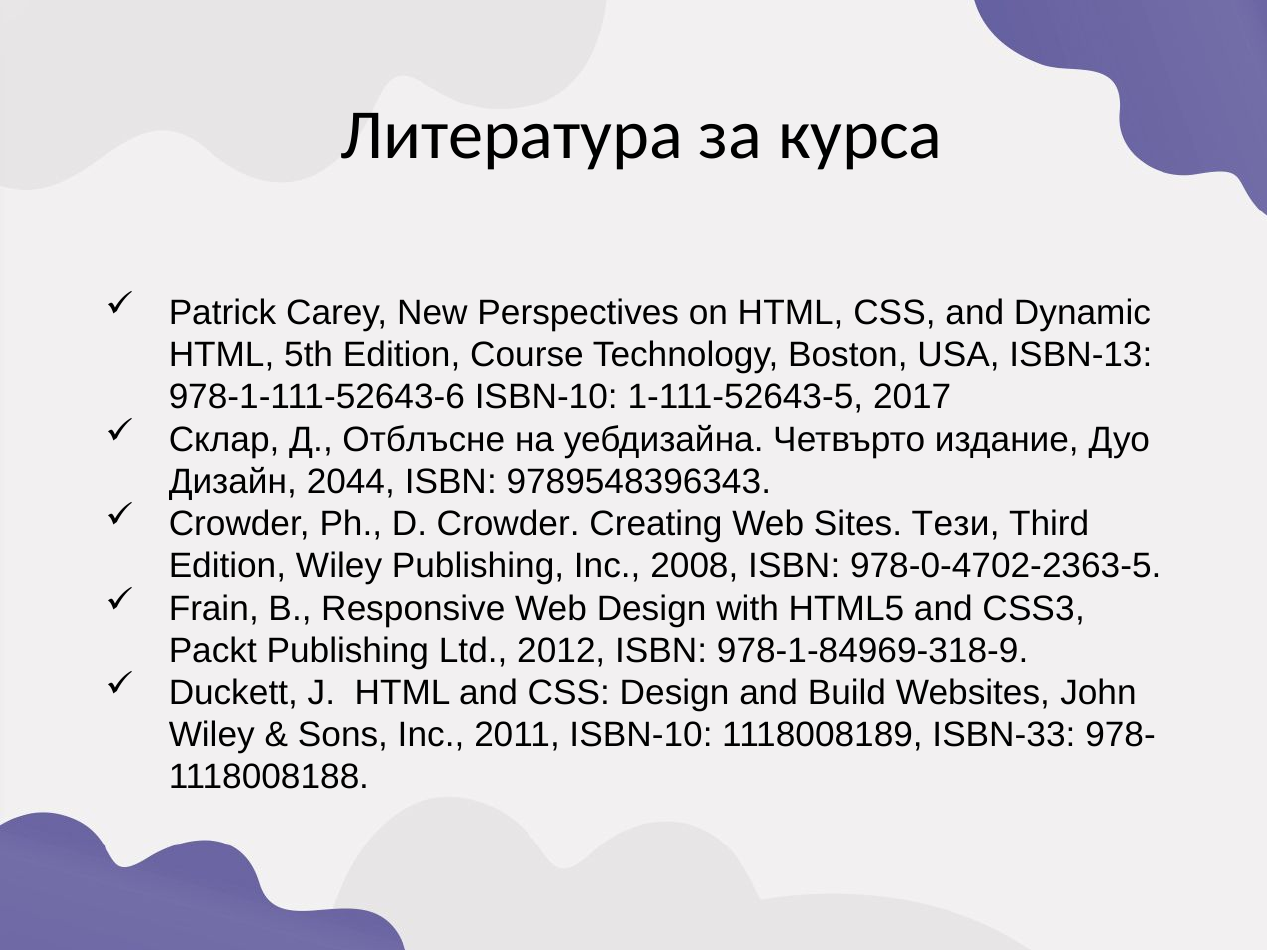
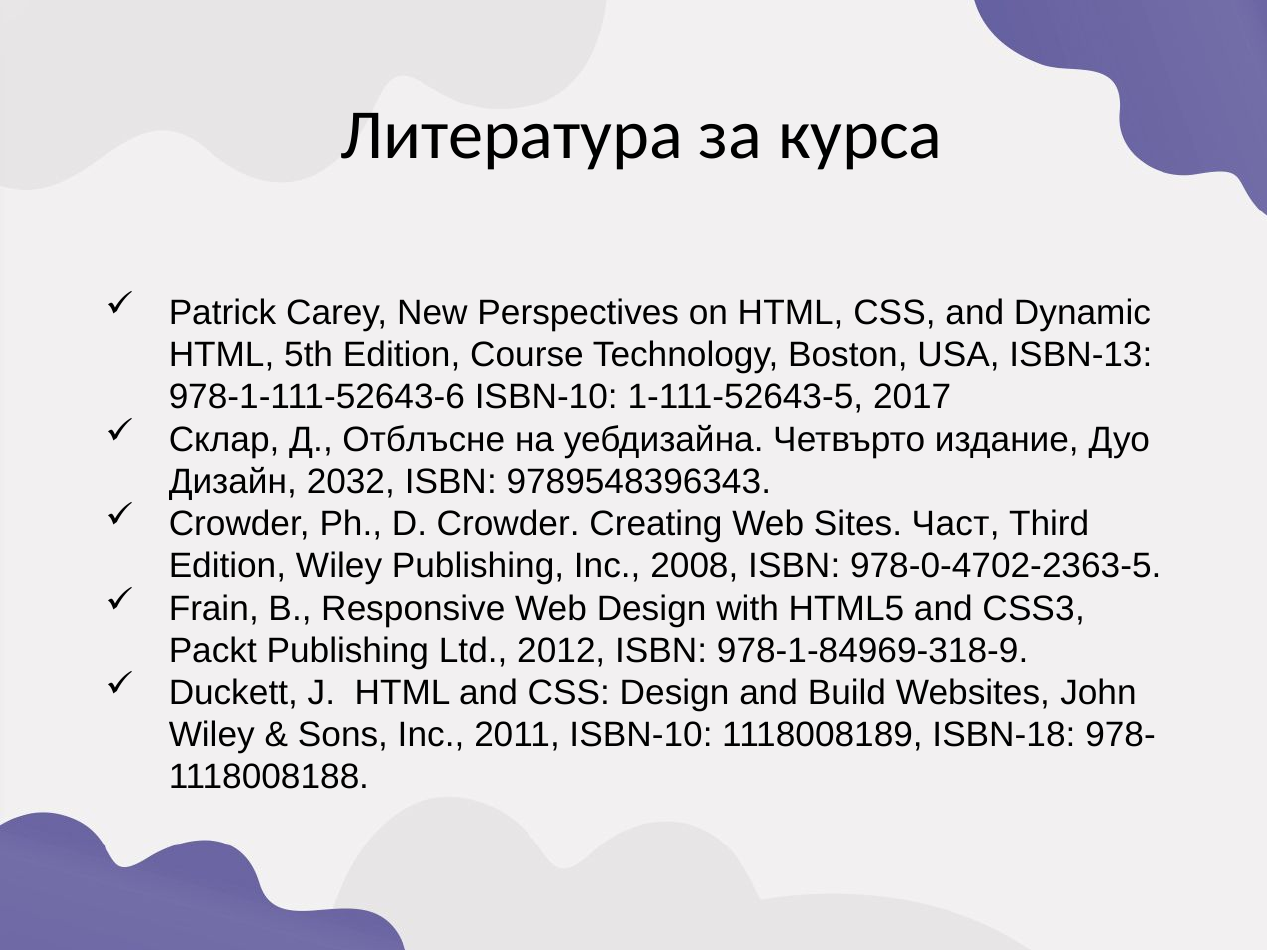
2044: 2044 -> 2032
Тези: Тези -> Част
ISBN-33: ISBN-33 -> ISBN-18
